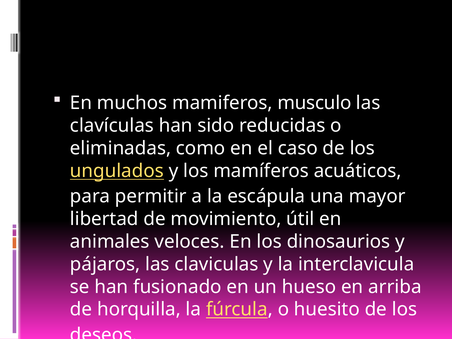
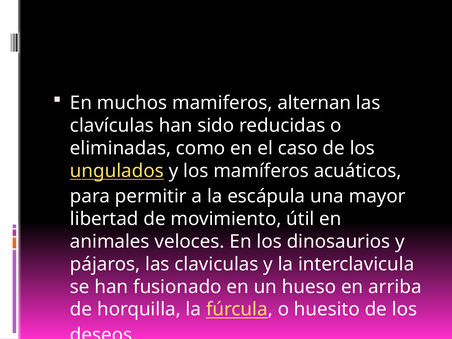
musculo: musculo -> alternan
